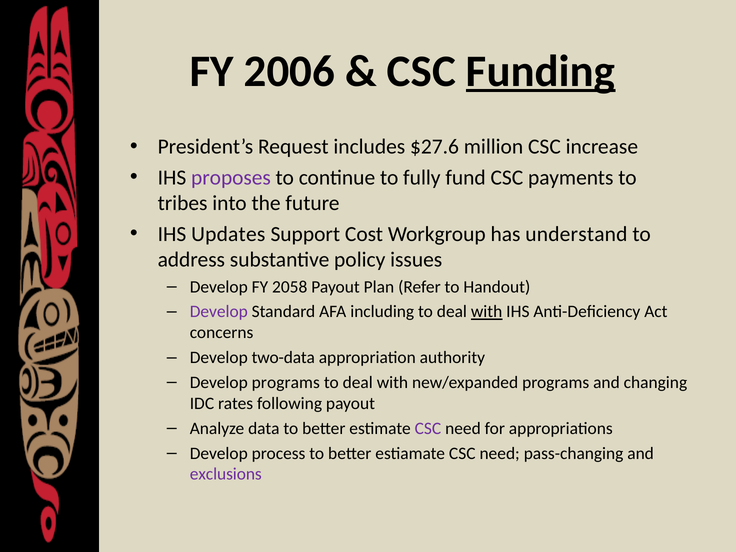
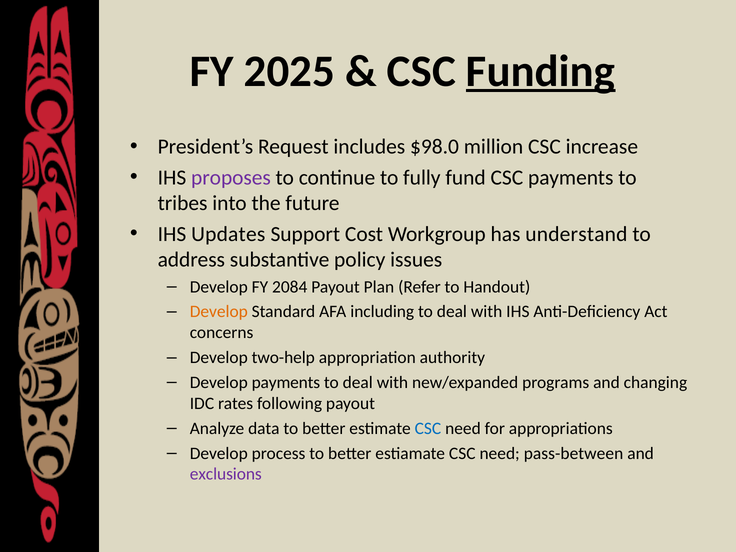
2006: 2006 -> 2025
$27.6: $27.6 -> $98.0
2058: 2058 -> 2084
Develop at (219, 312) colour: purple -> orange
with at (487, 312) underline: present -> none
two-data: two-data -> two-help
Develop programs: programs -> payments
CSC at (428, 428) colour: purple -> blue
pass-changing: pass-changing -> pass-between
